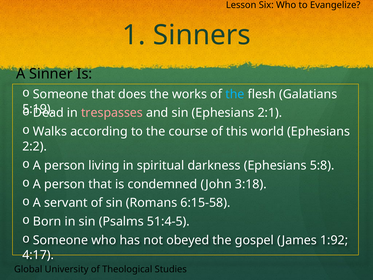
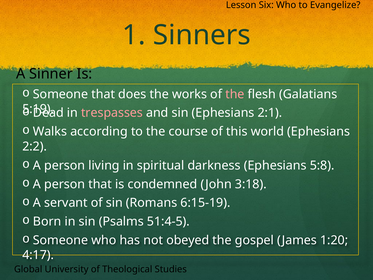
the at (235, 94) colour: light blue -> pink
6:15-58: 6:15-58 -> 6:15-19
1:92: 1:92 -> 1:20
